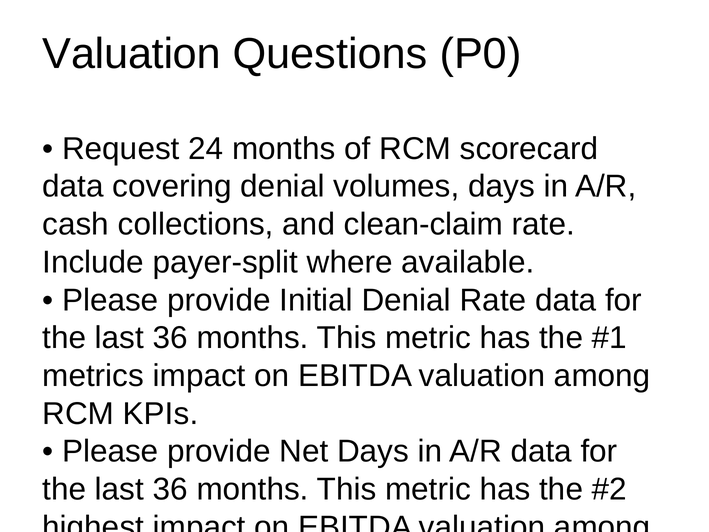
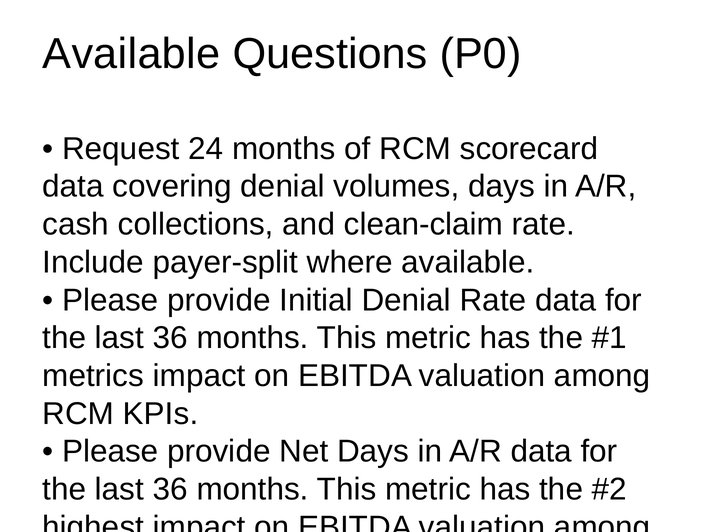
Valuation at (132, 54): Valuation -> Available
